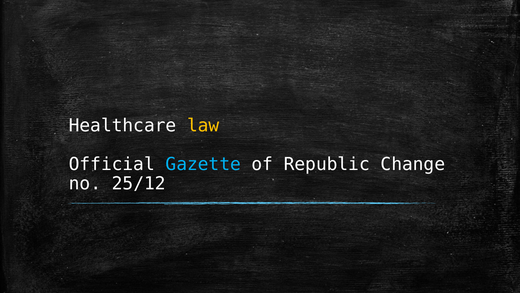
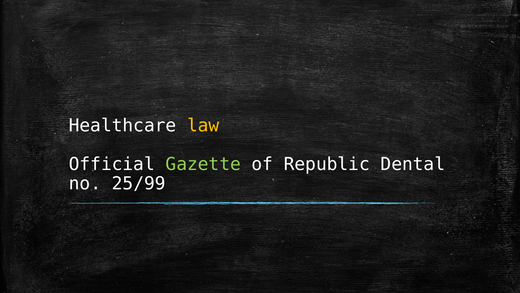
Gazette colour: light blue -> light green
Change: Change -> Dental
25/12: 25/12 -> 25/99
